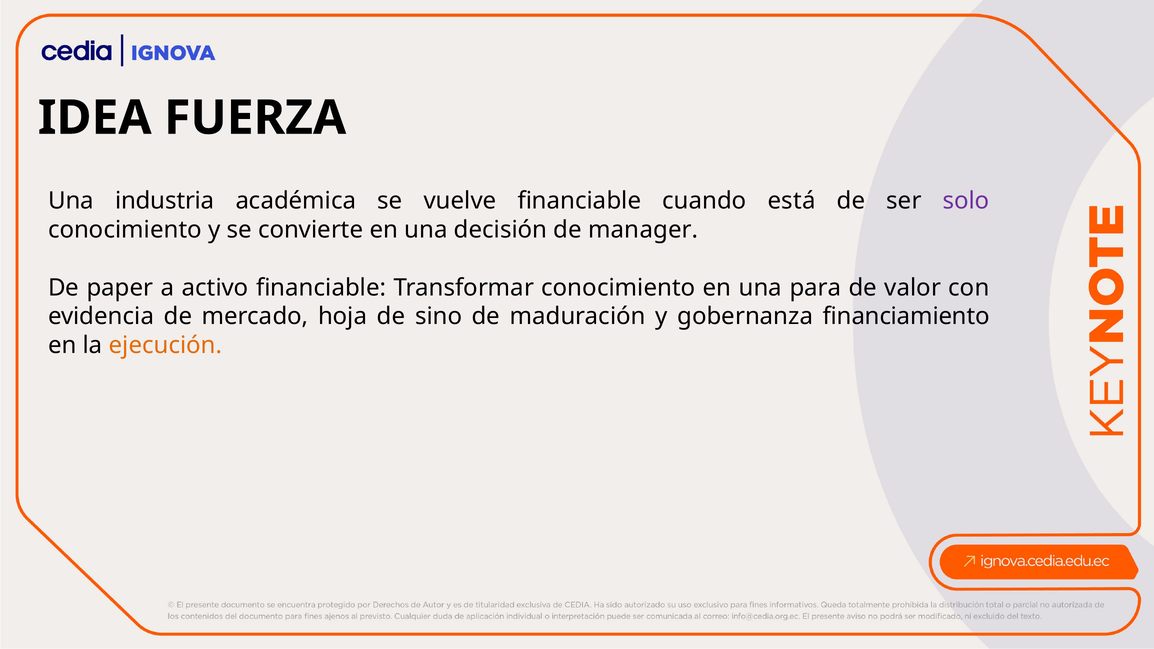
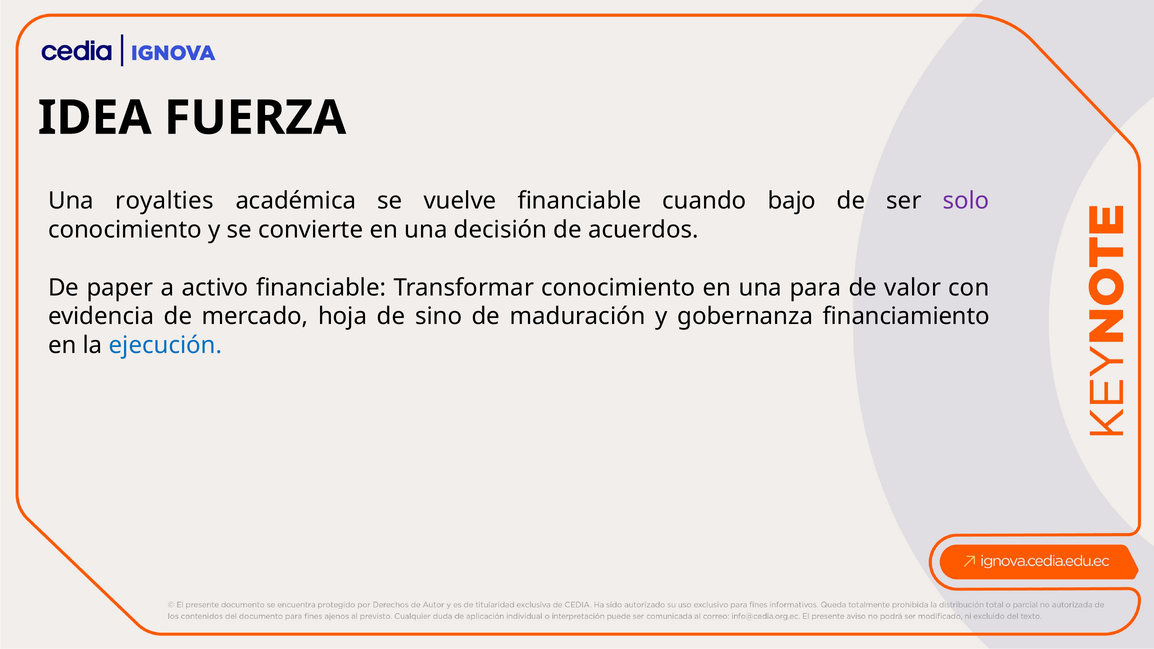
industria: industria -> royalties
está: está -> bajo
manager: manager -> acuerdos
ejecución colour: orange -> blue
